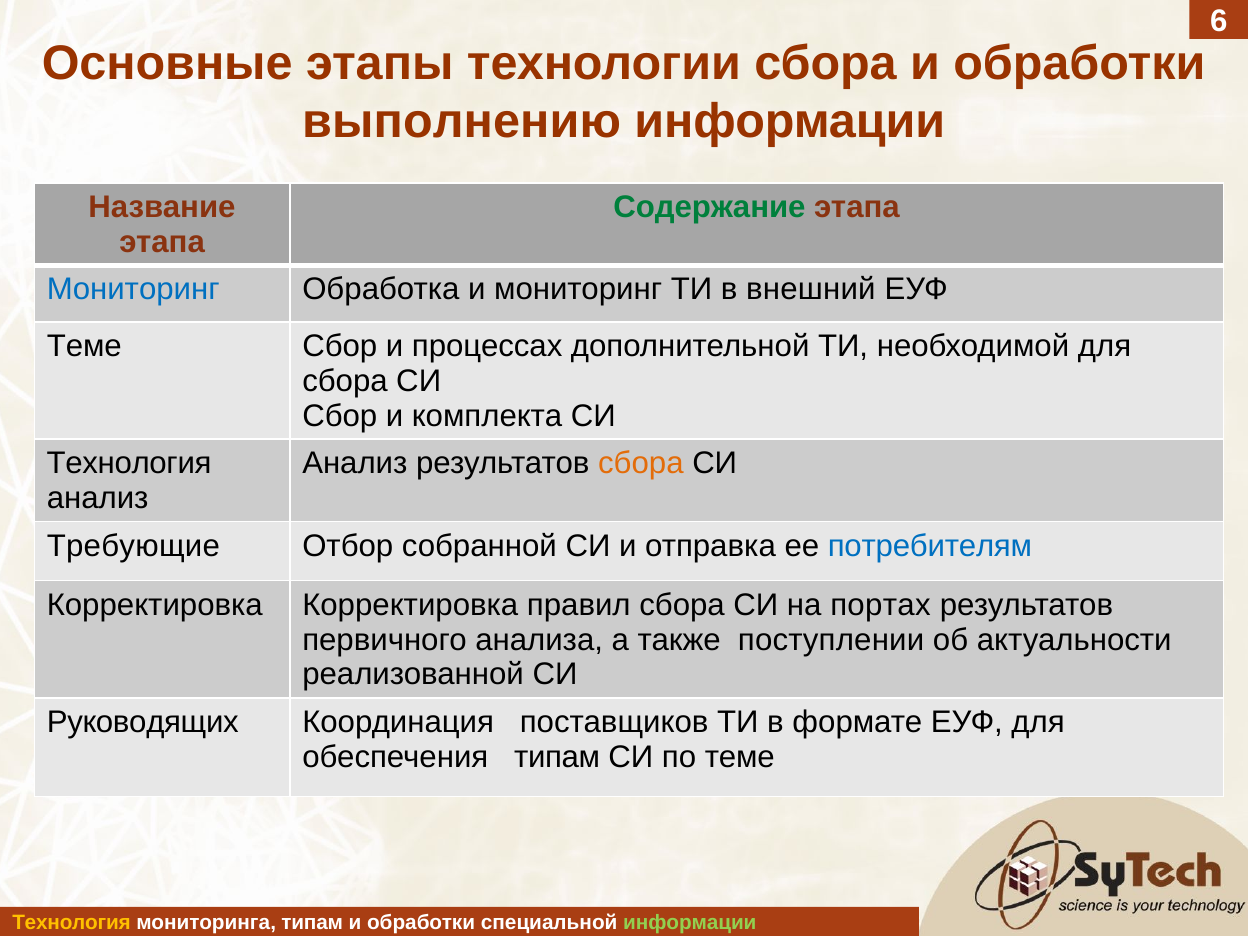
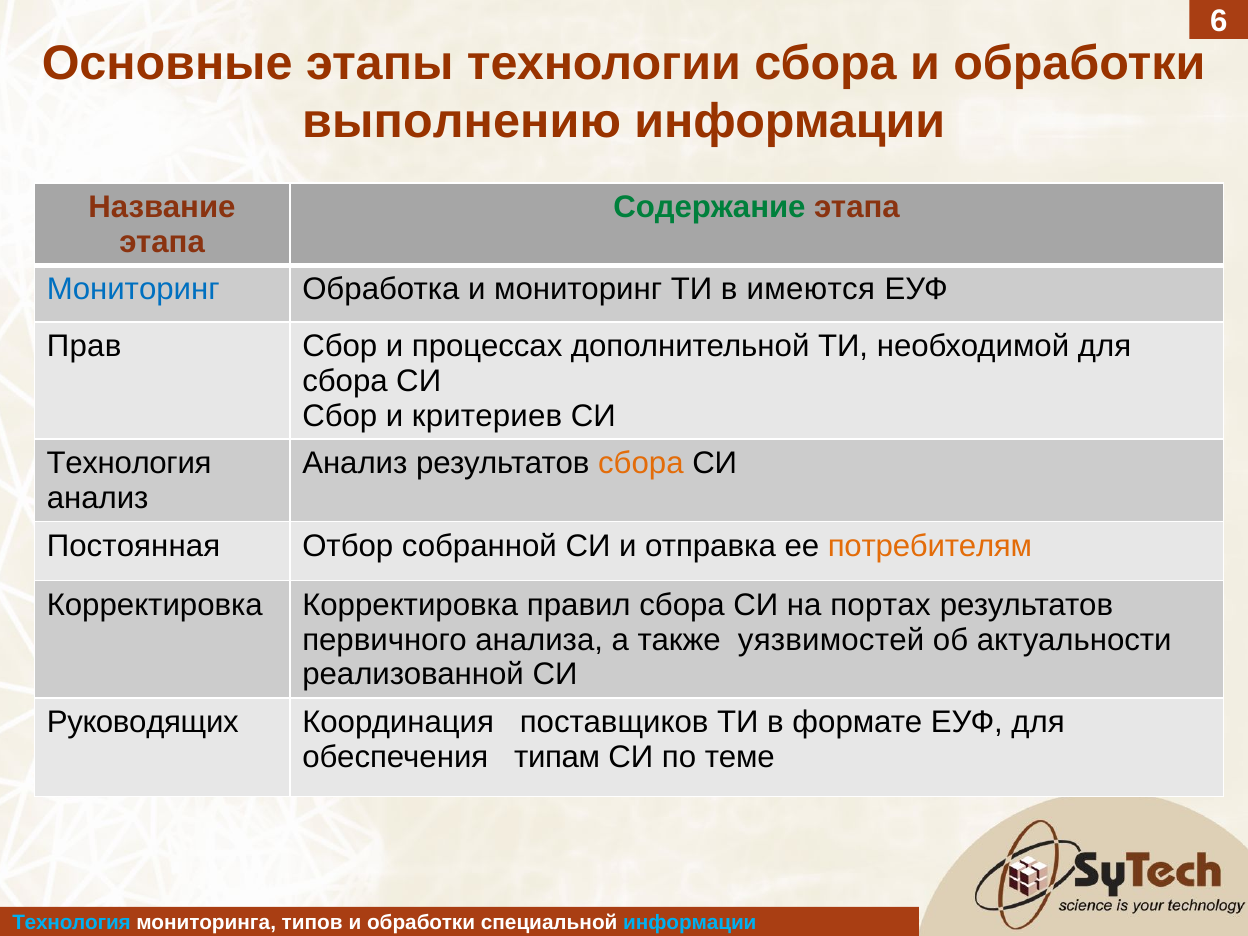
внешний: внешний -> имеются
Теме at (84, 346): Теме -> Прав
комплекта: комплекта -> критериев
Требующие: Требующие -> Постоянная
потребителям colour: blue -> orange
поступлении: поступлении -> уязвимостей
Технология at (72, 923) colour: yellow -> light blue
мониторинга типам: типам -> типов
информации at (690, 923) colour: light green -> light blue
